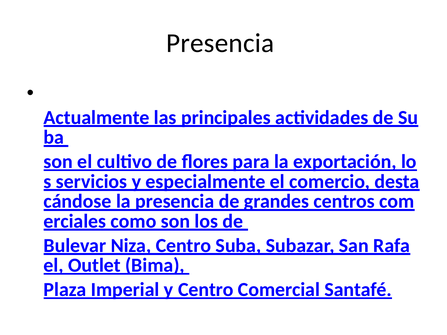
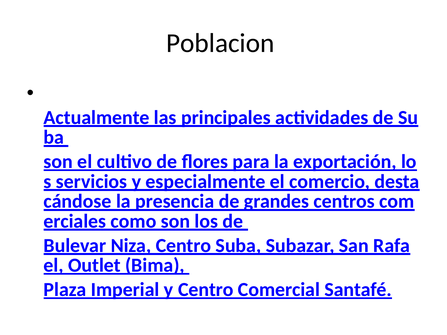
Presencia at (220, 43): Presencia -> Poblacion
